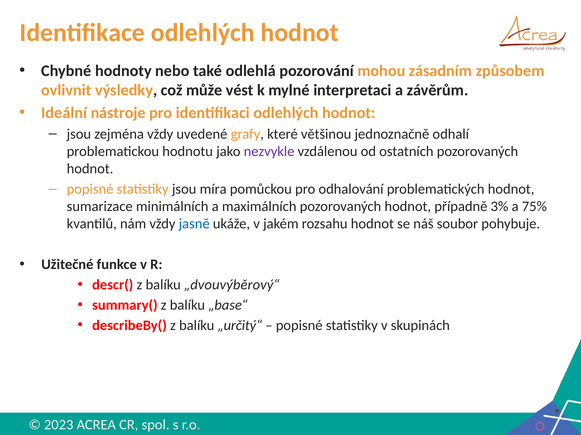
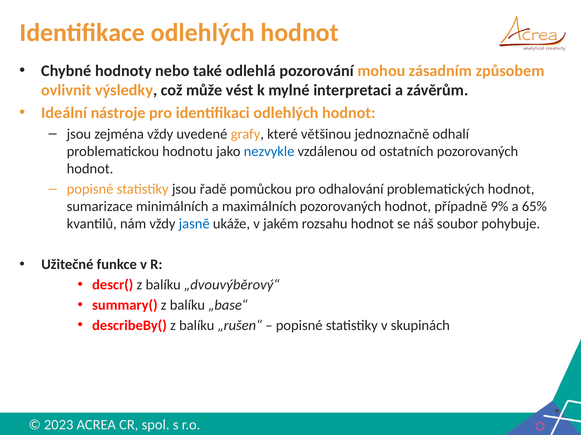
nezvykle colour: purple -> blue
míra: míra -> řadě
3%: 3% -> 9%
75%: 75% -> 65%
„určitý“: „určitý“ -> „rušen“
